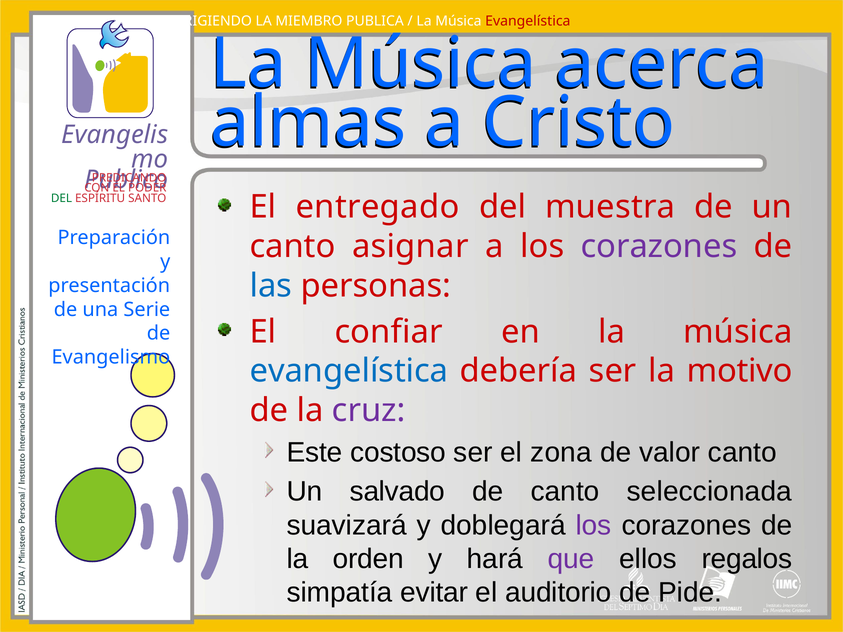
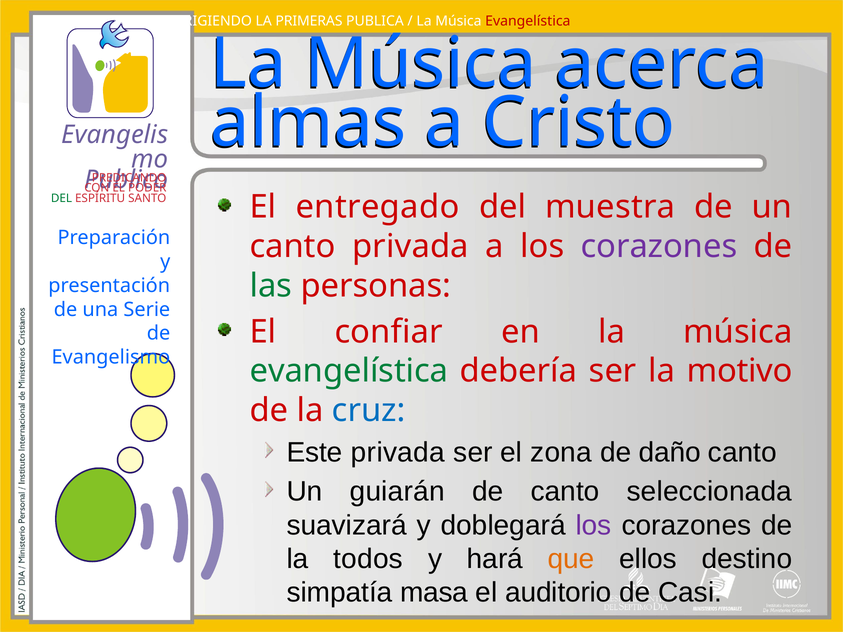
MIEMBRO: MIEMBRO -> PRIMERAS
canto asignar: asignar -> privada
las colour: blue -> green
evangelística at (349, 371) colour: blue -> green
cruz colour: purple -> blue
Este costoso: costoso -> privada
valor: valor -> daño
salvado: salvado -> guiarán
orden: orden -> todos
que colour: purple -> orange
regalos: regalos -> destino
evitar: evitar -> masa
Pide: Pide -> Casi
